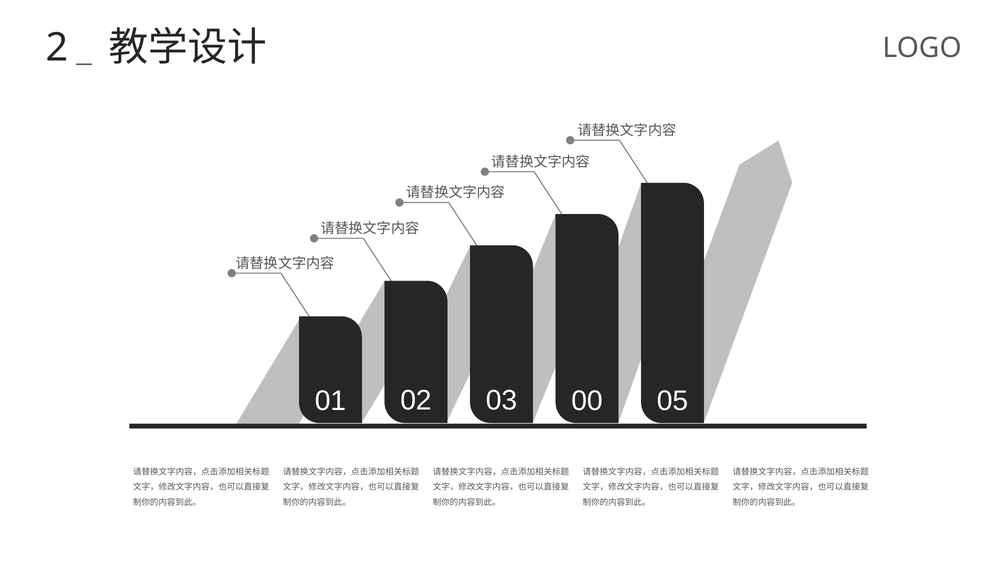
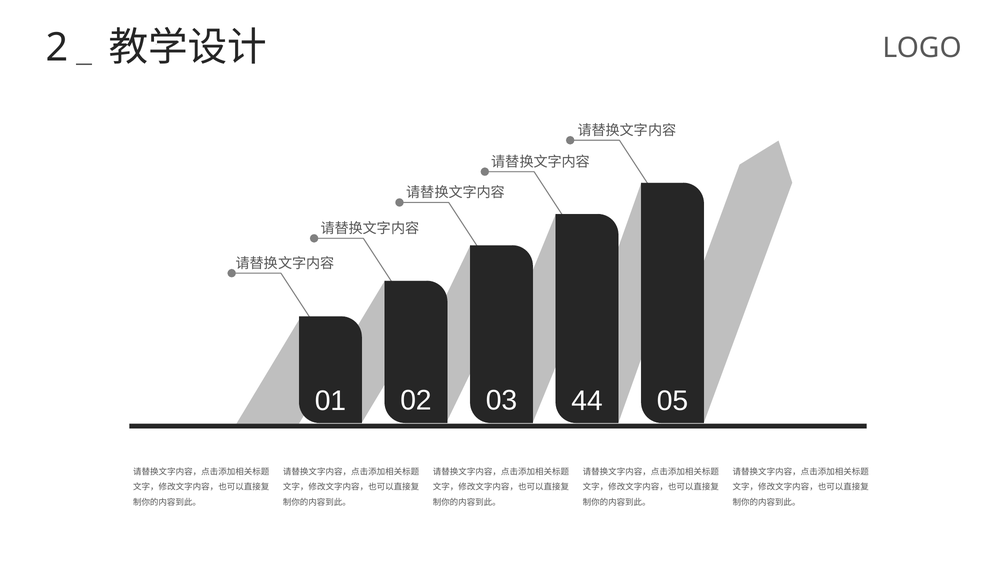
00: 00 -> 44
